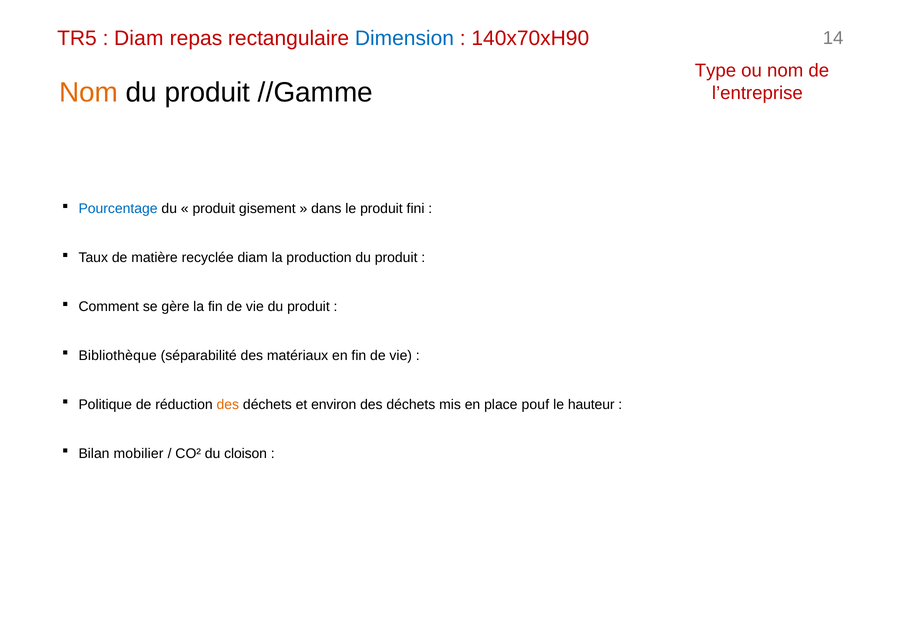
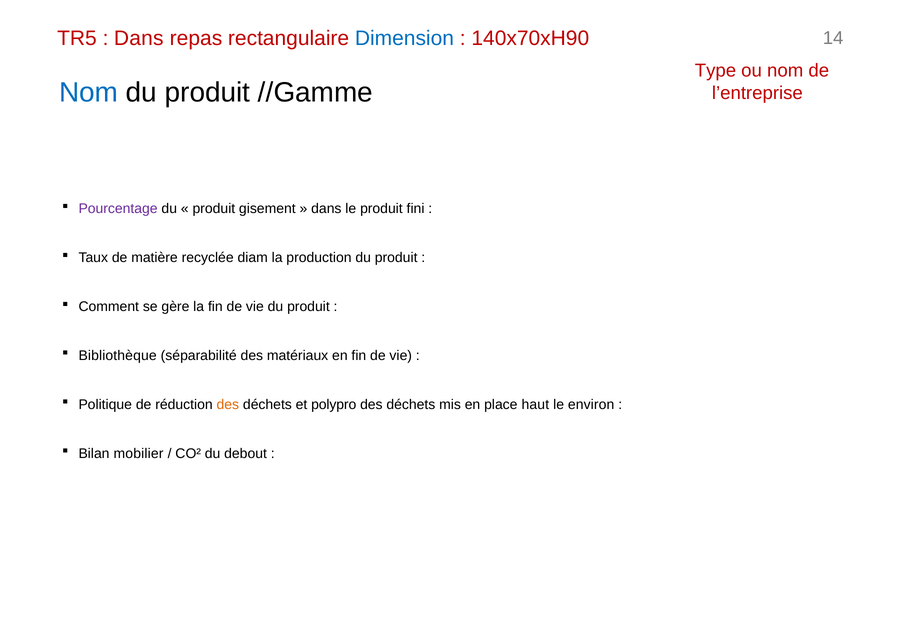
Diam at (139, 39): Diam -> Dans
Nom at (89, 92) colour: orange -> blue
Pourcentage colour: blue -> purple
environ: environ -> polypro
pouf: pouf -> haut
hauteur: hauteur -> environ
cloison: cloison -> debout
